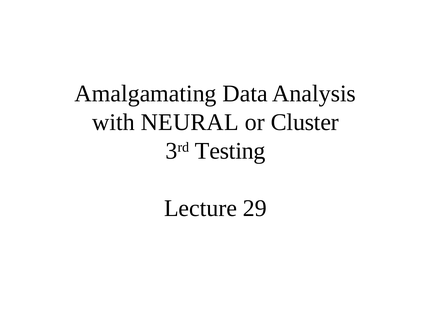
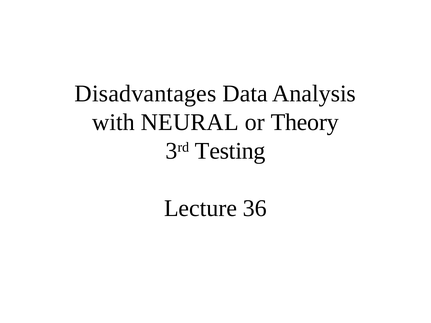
Amalgamating: Amalgamating -> Disadvantages
Cluster: Cluster -> Theory
29: 29 -> 36
